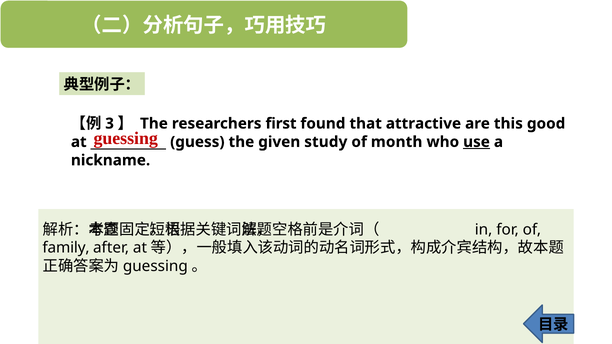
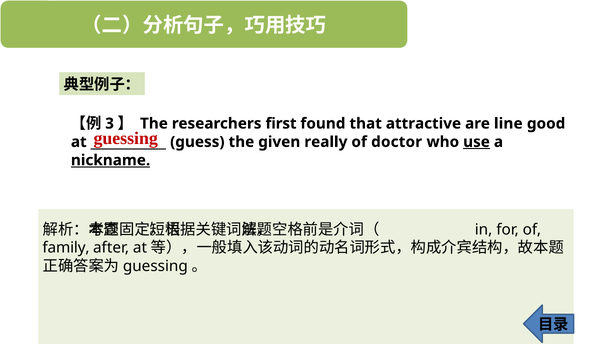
this: this -> line
study: study -> really
month: month -> doctor
nickname underline: none -> present
